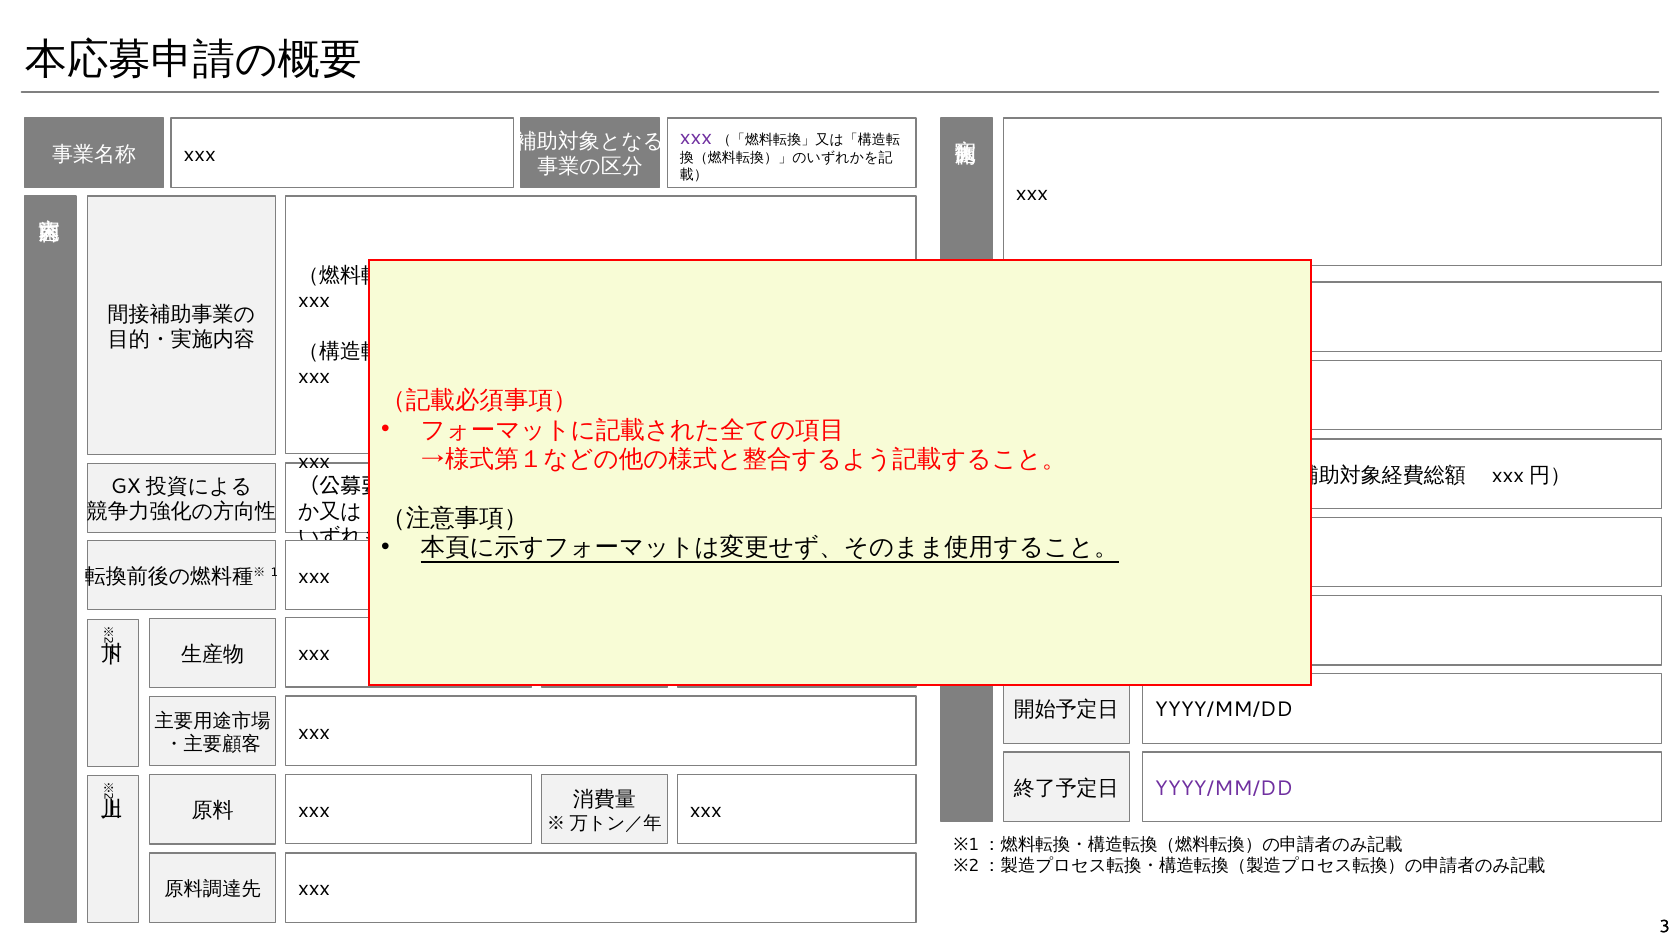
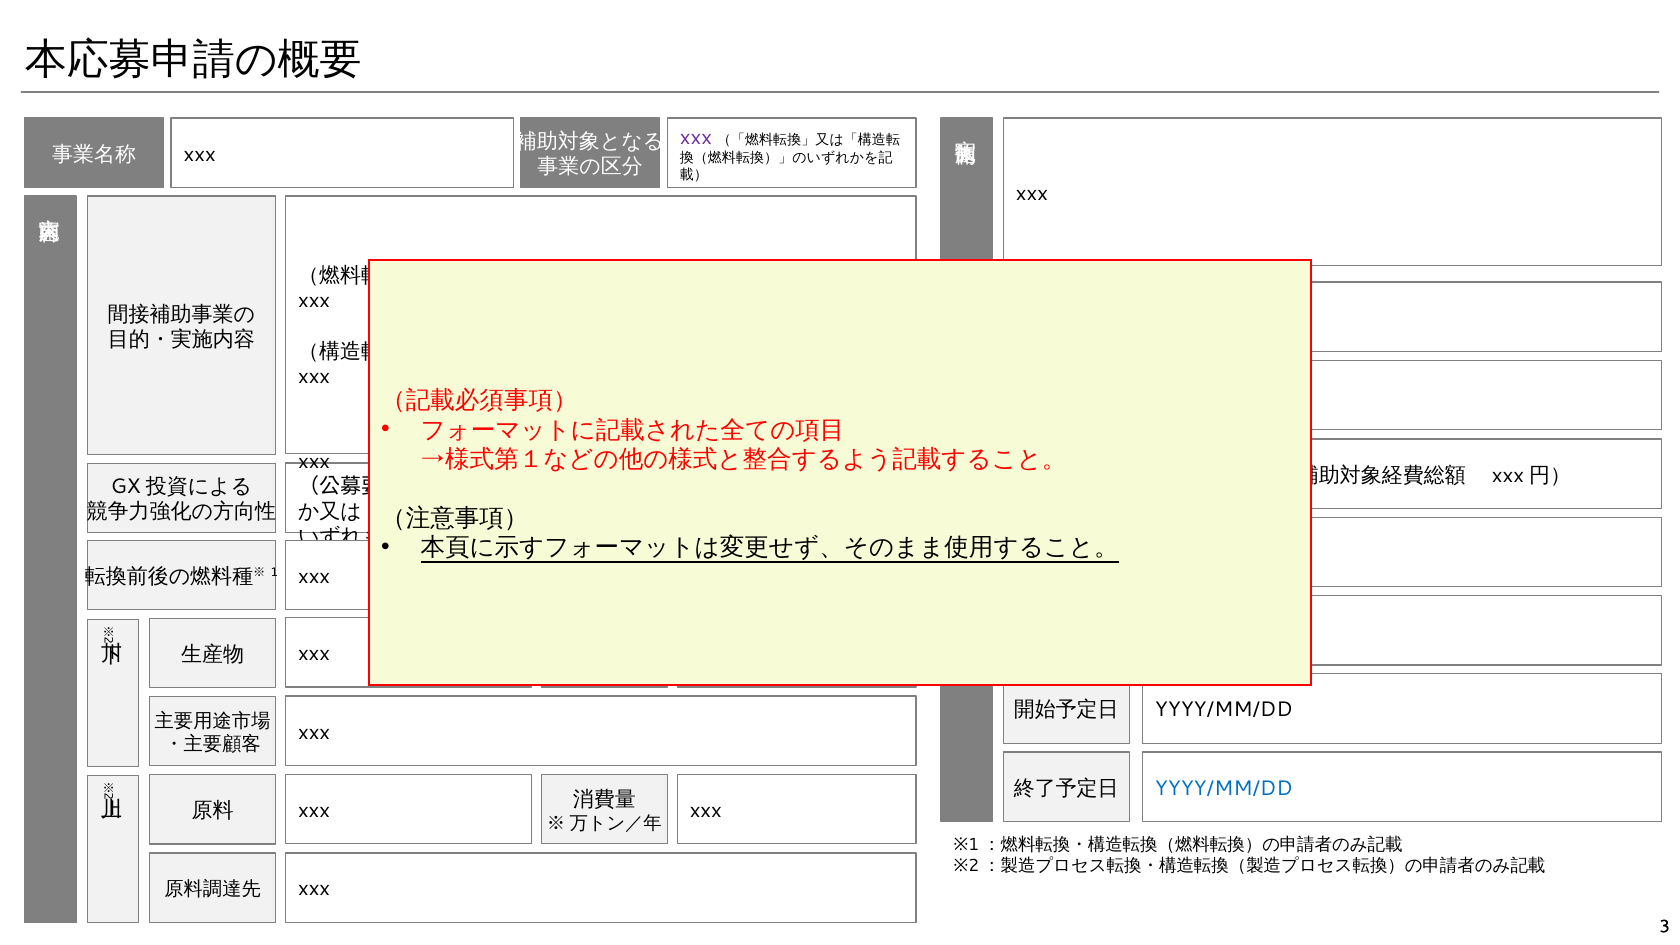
YYYY/MM/DD at (1224, 788) colour: purple -> blue
